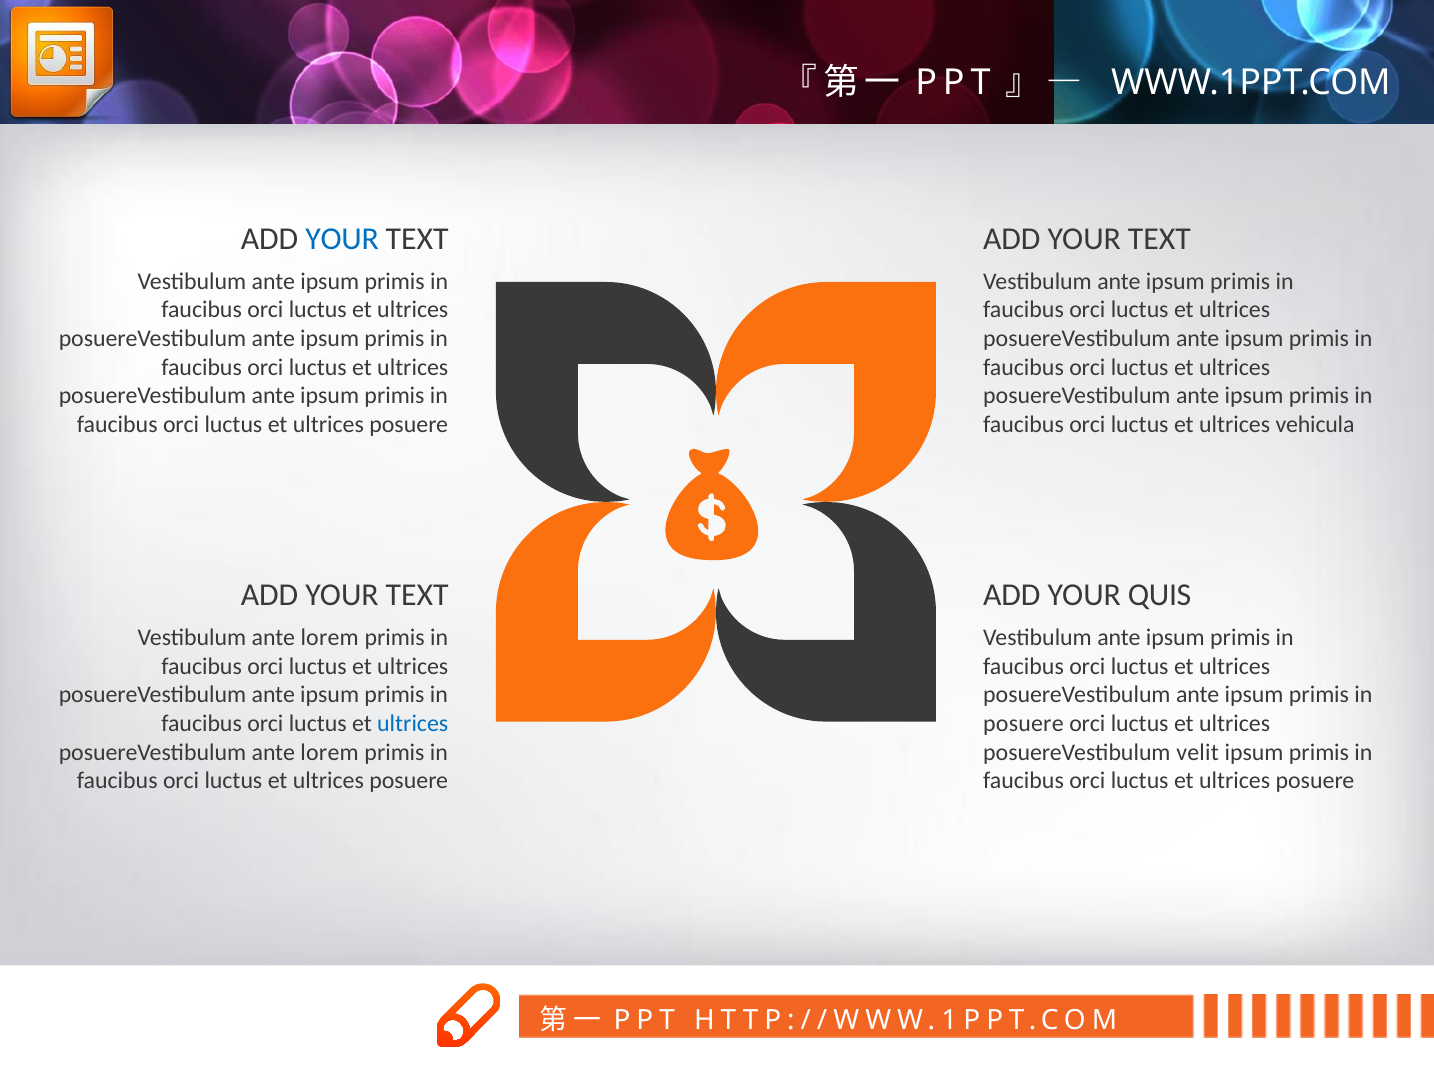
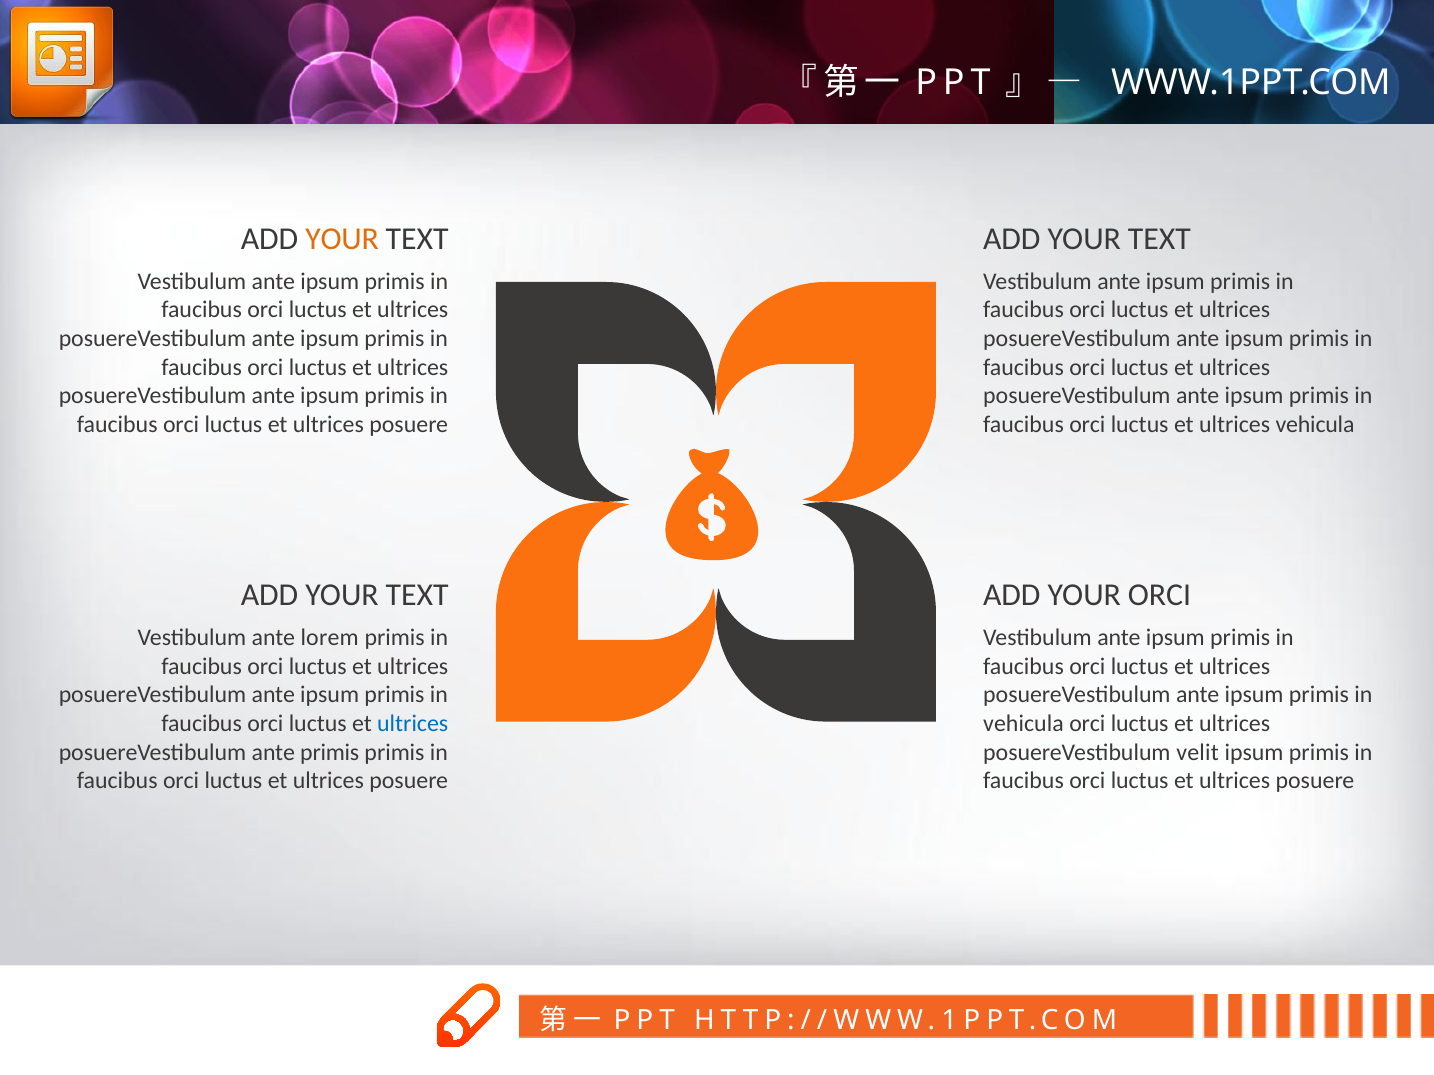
YOUR at (342, 239) colour: blue -> orange
YOUR QUIS: QUIS -> ORCI
posuere at (1023, 724): posuere -> vehicula
posuereVestibulum ante lorem: lorem -> primis
